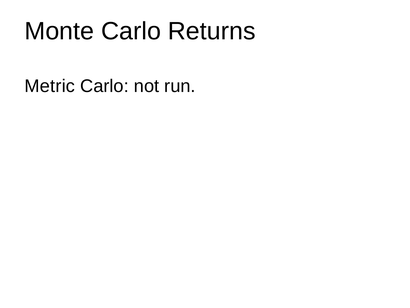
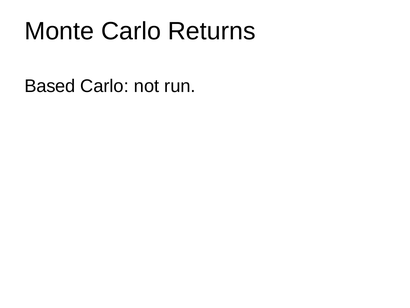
Metric: Metric -> Based
